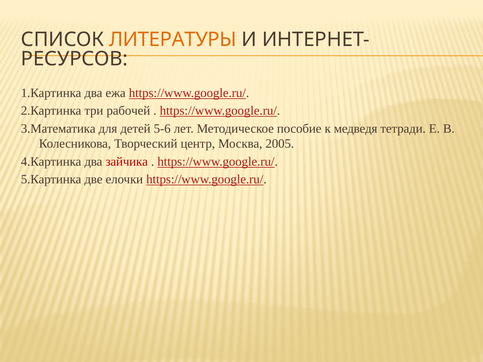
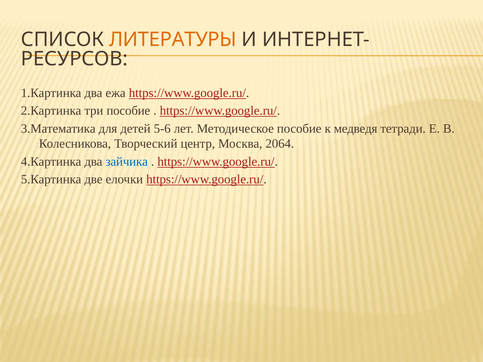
три рабочей: рабочей -> пособие
2005: 2005 -> 2064
зайчика colour: red -> blue
